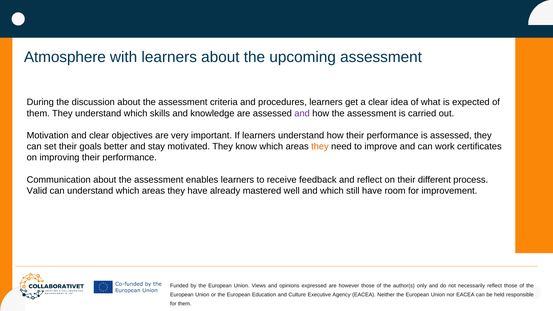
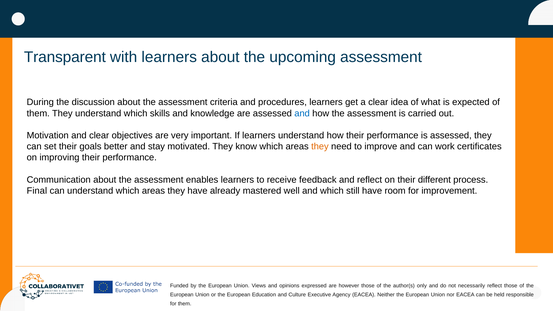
Atmosphere: Atmosphere -> Transparent
and at (302, 113) colour: purple -> blue
Valid: Valid -> Final
